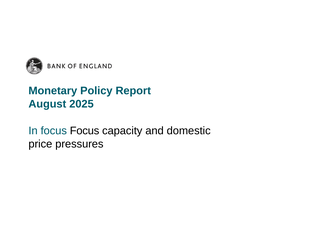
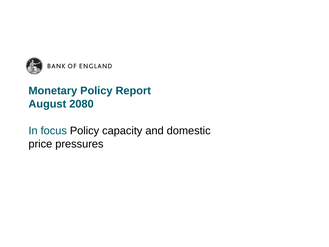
2025: 2025 -> 2080
focus Focus: Focus -> Policy
